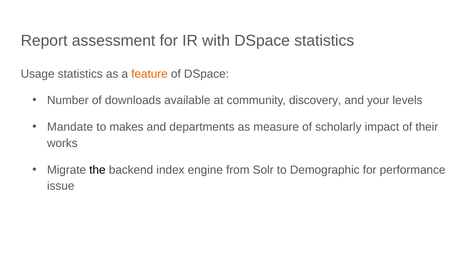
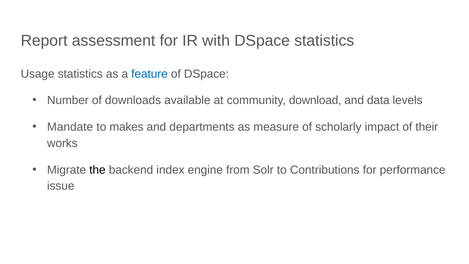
feature colour: orange -> blue
discovery: discovery -> download
your: your -> data
Demographic: Demographic -> Contributions
